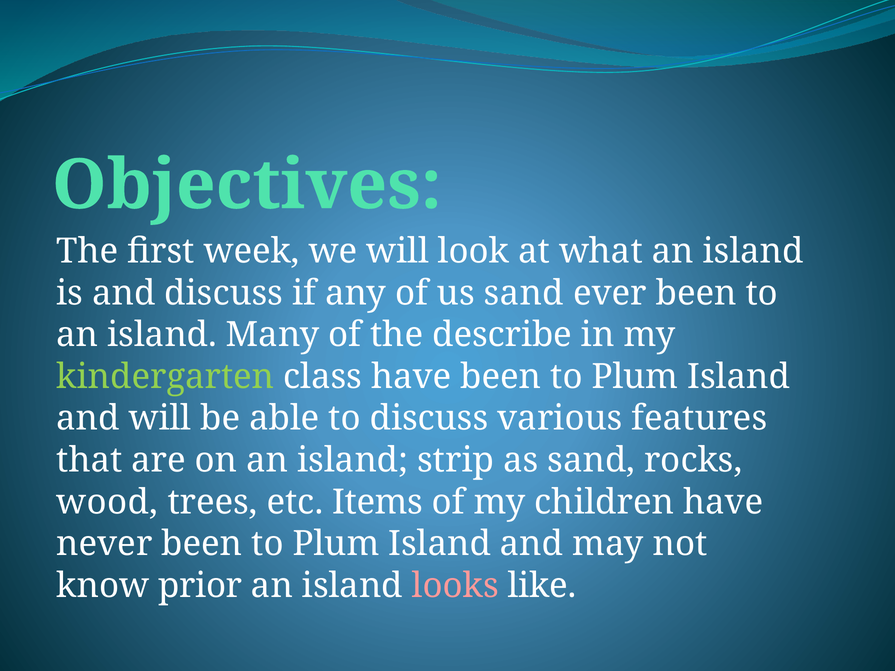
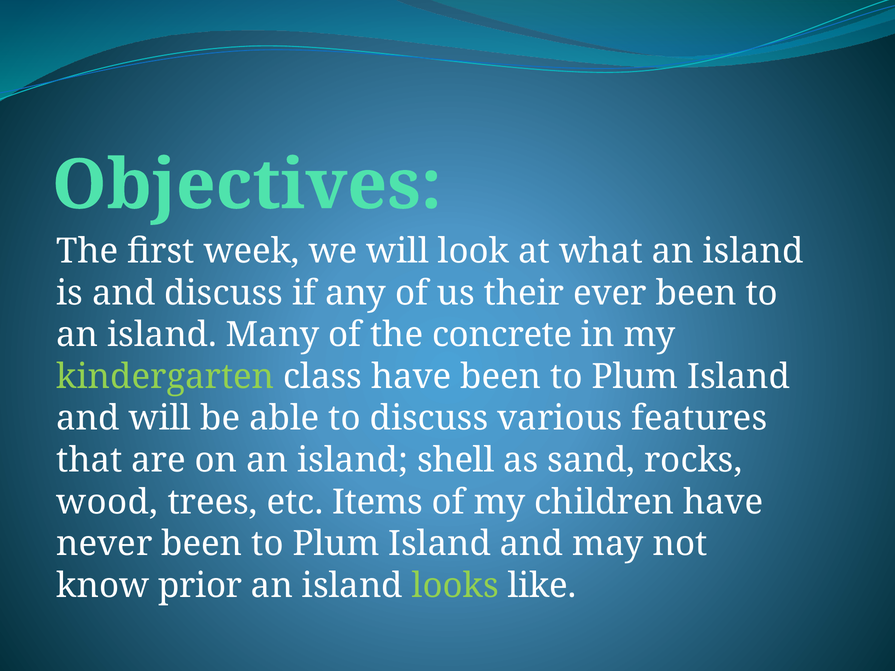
us sand: sand -> their
describe: describe -> concrete
strip: strip -> shell
looks colour: pink -> light green
